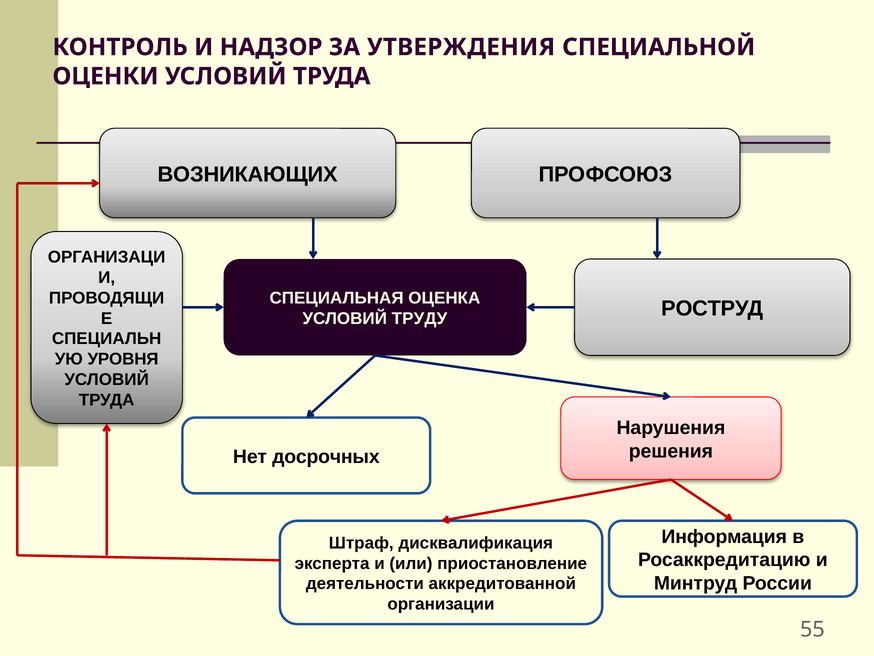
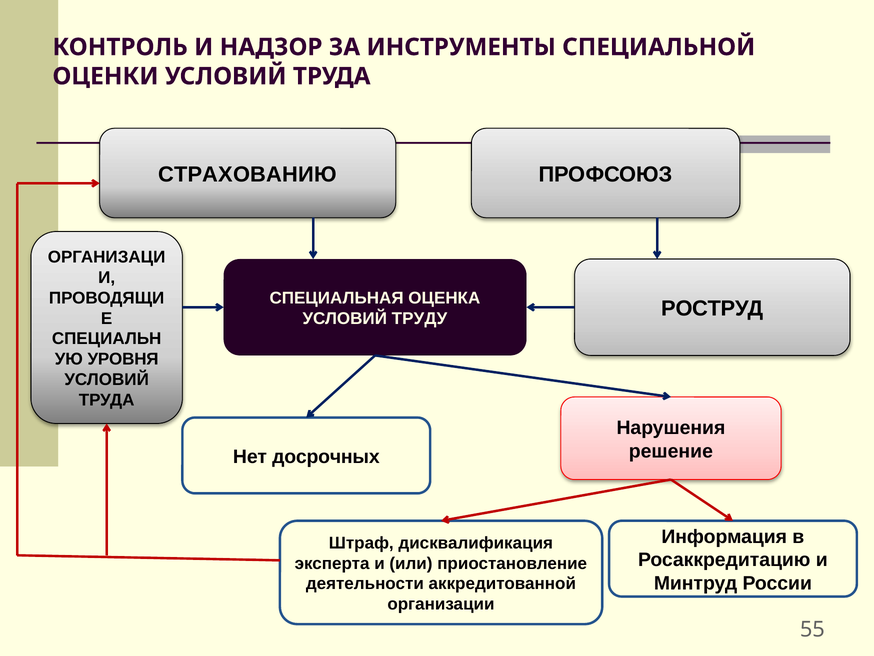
УТВЕРЖДЕНИЯ: УТВЕРЖДЕНИЯ -> ИНСТРУМЕНТЫ
ВОЗНИКАЮЩИХ: ВОЗНИКАЮЩИХ -> СТРАХОВАНИЮ
решения: решения -> решение
